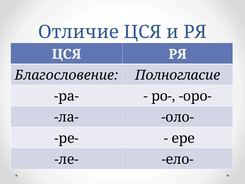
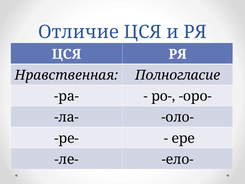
Благословение: Благословение -> Нравственная
